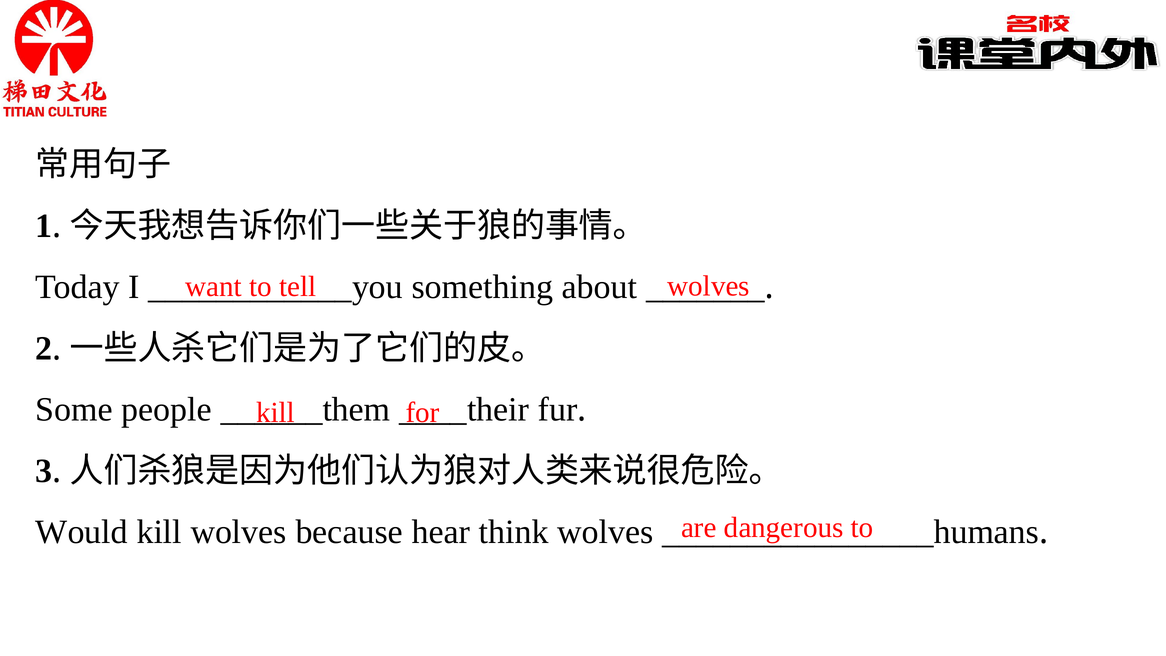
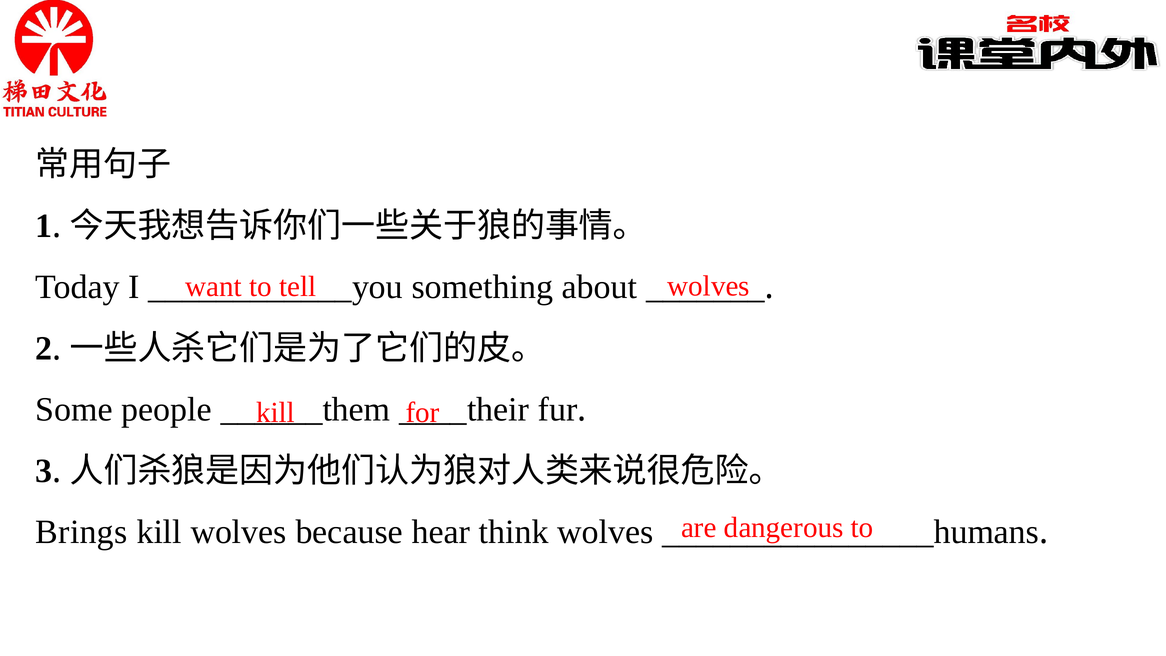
Would: Would -> Brings
